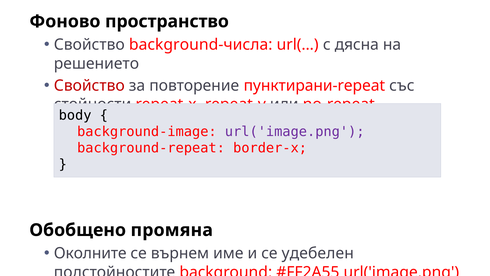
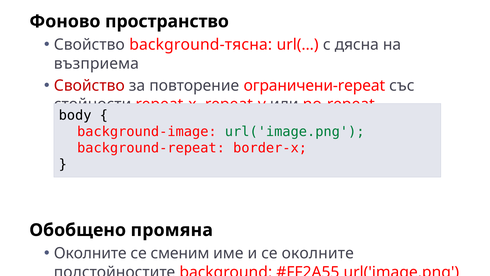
background-числа: background-числа -> background-тясна
решението: решението -> възприема
пунктирани-repeat: пунктирани-repeat -> ограничени-repeat
url('image.png at (295, 131) colour: purple -> green
върнем: върнем -> сменим
се удебелен: удебелен -> околните
